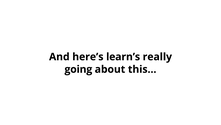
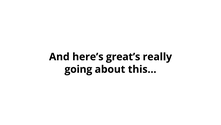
learn’s: learn’s -> great’s
